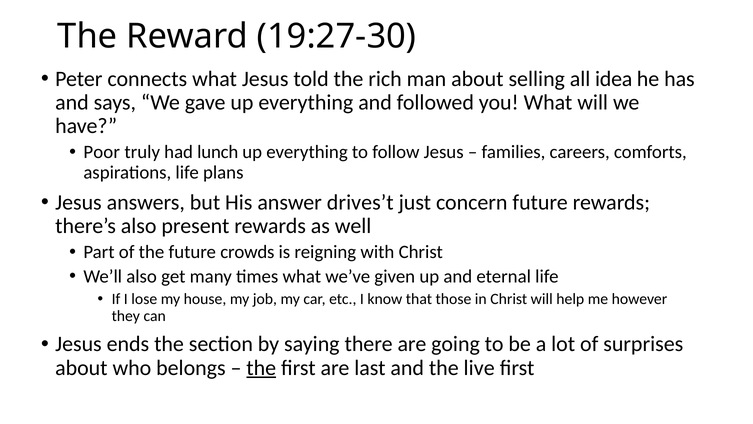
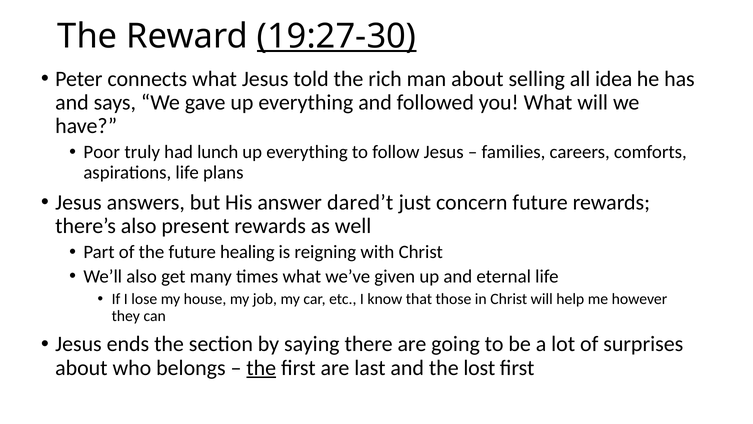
19:27-30 underline: none -> present
drives’t: drives’t -> dared’t
crowds: crowds -> healing
live: live -> lost
